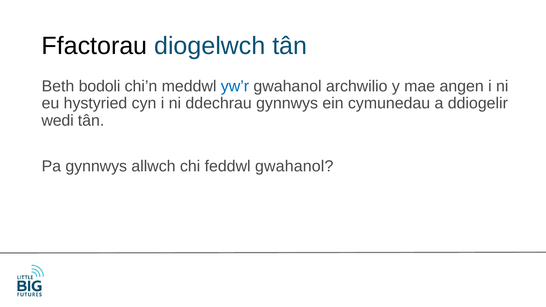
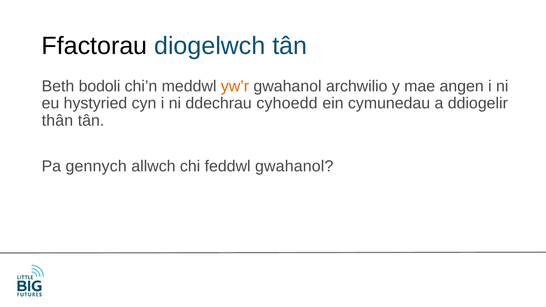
yw’r colour: blue -> orange
ddechrau gynnwys: gynnwys -> cyhoedd
wedi: wedi -> thân
Pa gynnwys: gynnwys -> gennych
